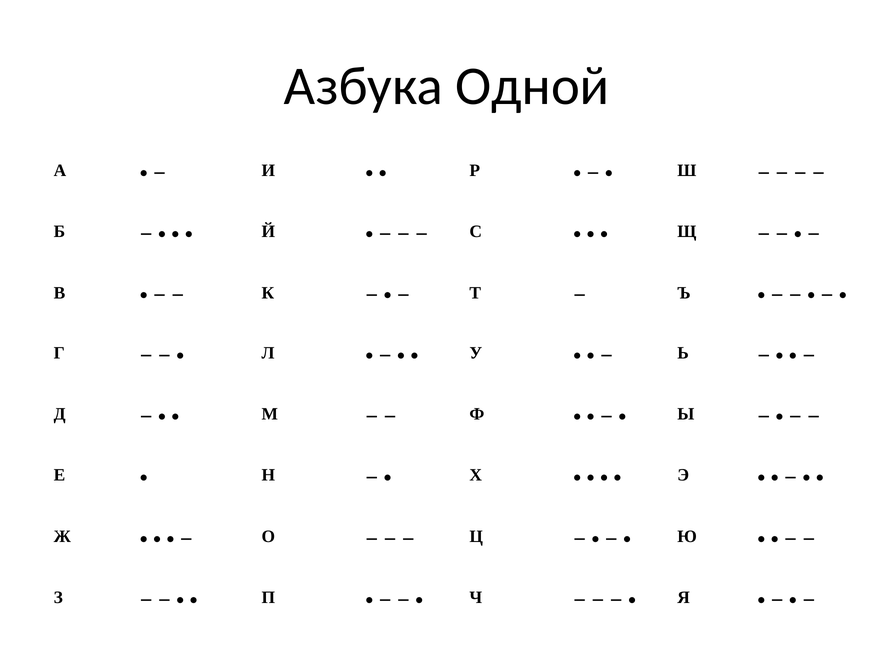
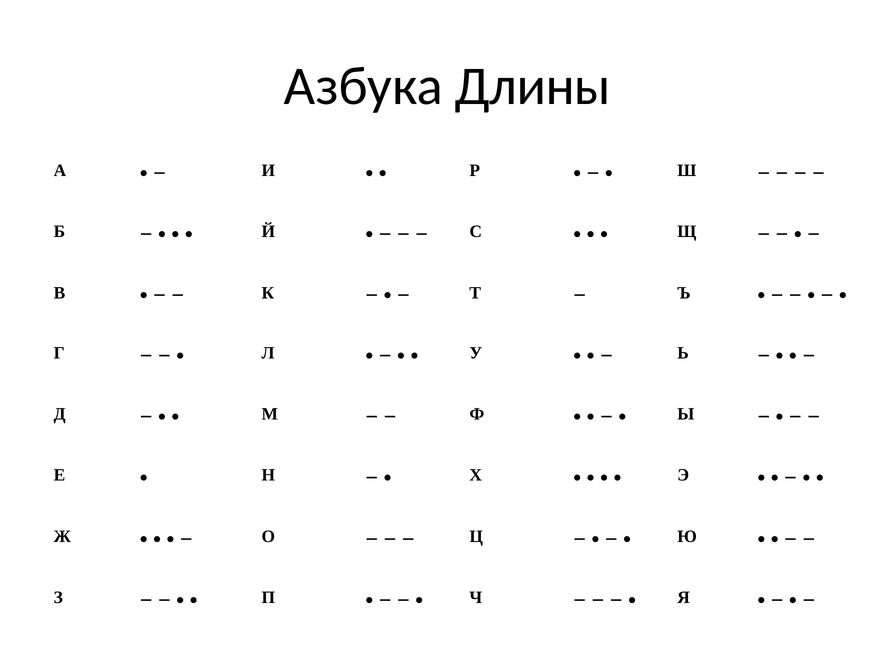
Одной: Одной -> Длины
